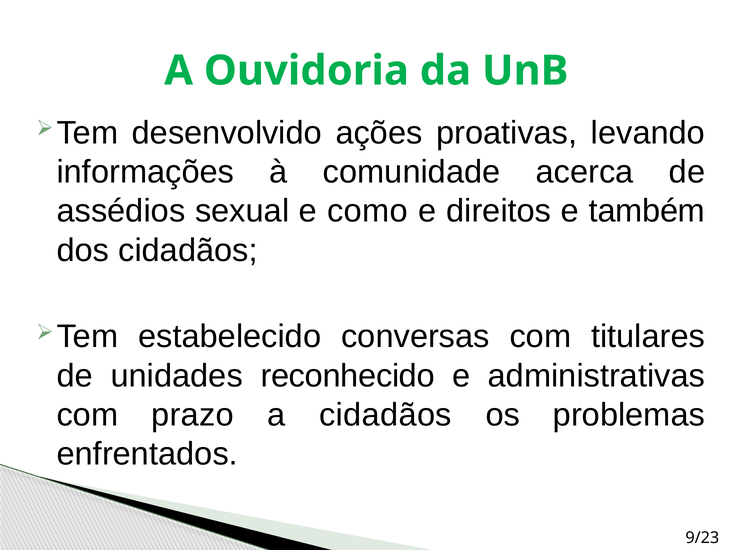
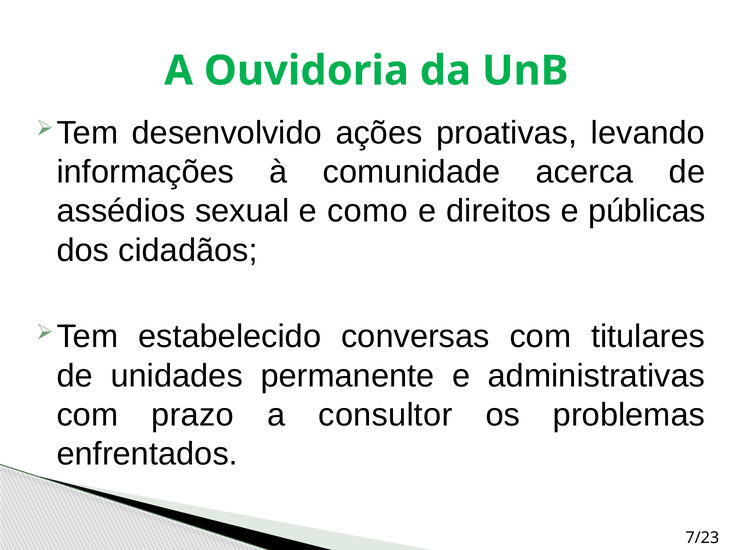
também: também -> públicas
reconhecido: reconhecido -> permanente
a cidadãos: cidadãos -> consultor
9/23: 9/23 -> 7/23
